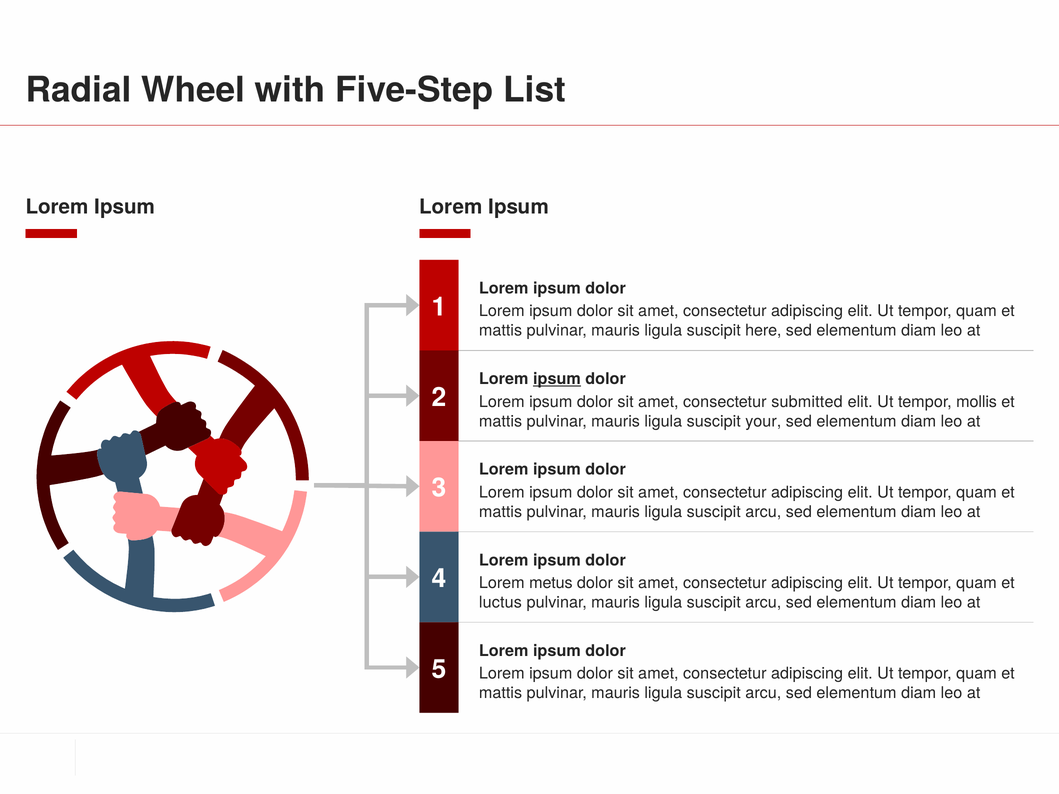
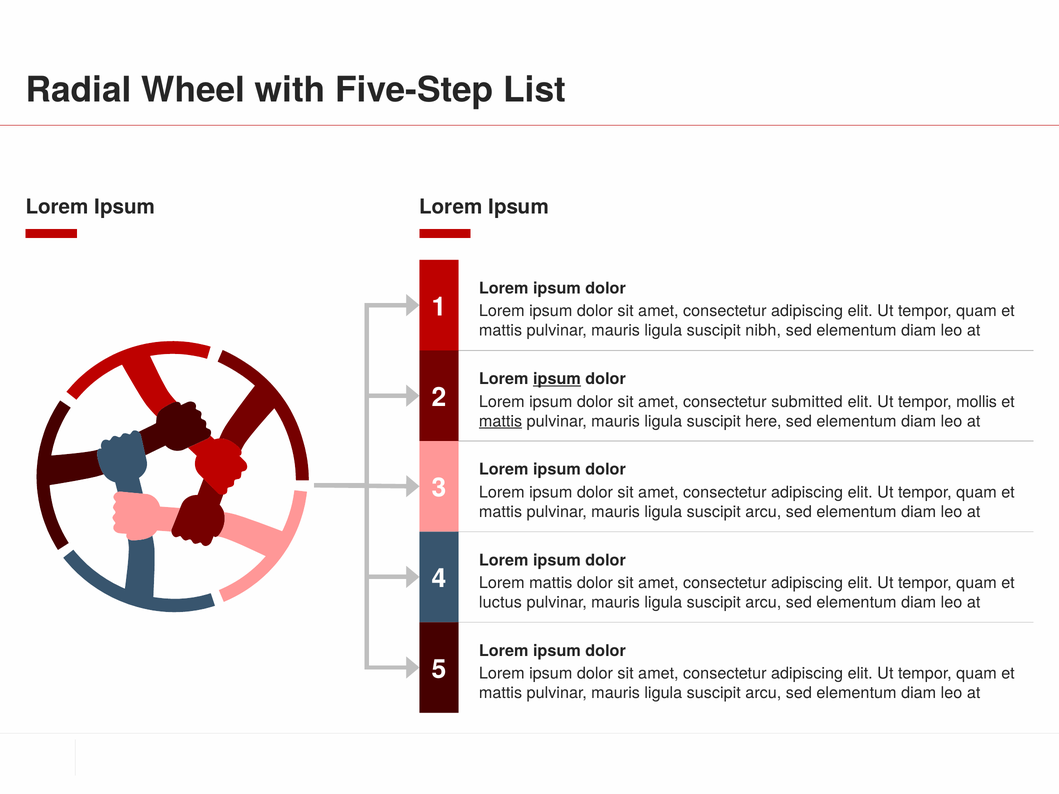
here: here -> nibh
mattis at (501, 421) underline: none -> present
your: your -> here
Lorem metus: metus -> mattis
